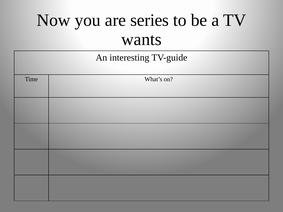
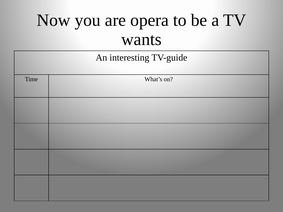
series: series -> opera
